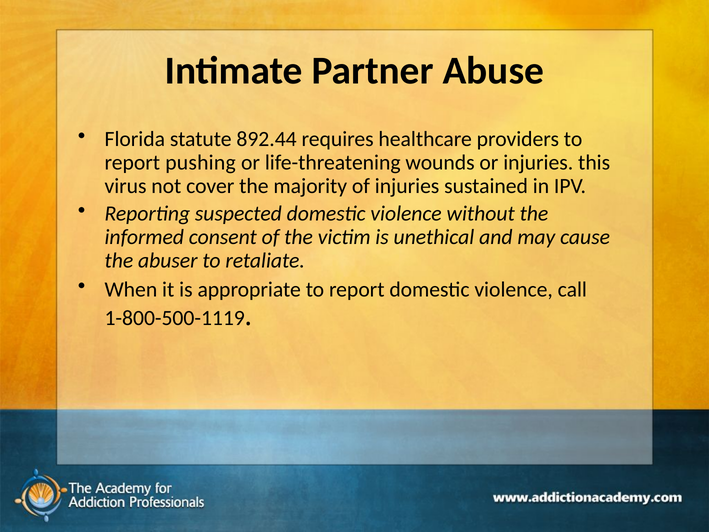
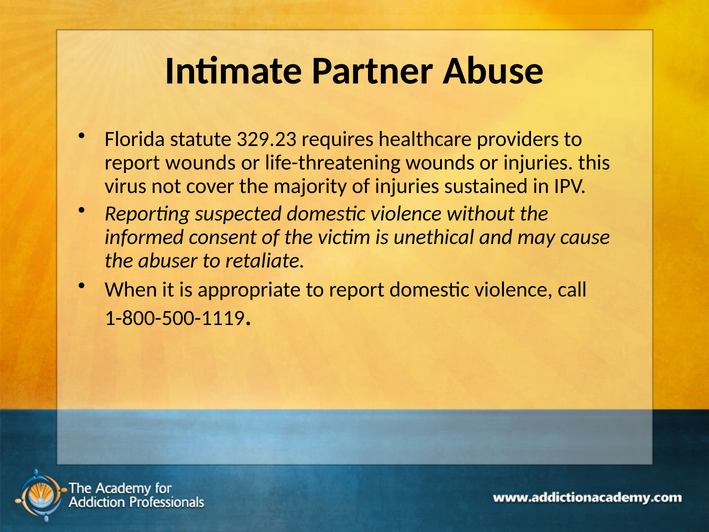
892.44: 892.44 -> 329.23
report pushing: pushing -> wounds
